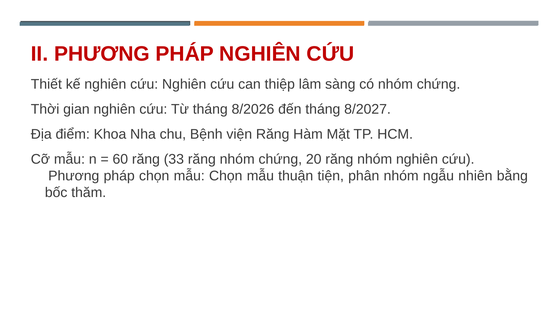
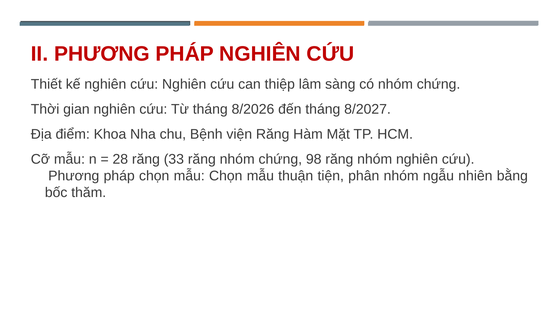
60: 60 -> 28
20: 20 -> 98
